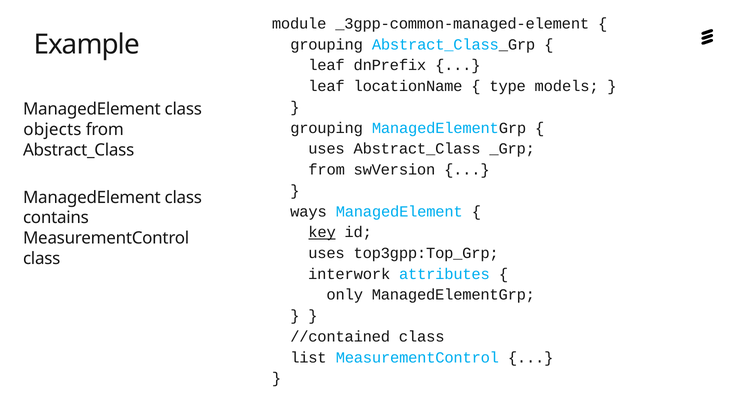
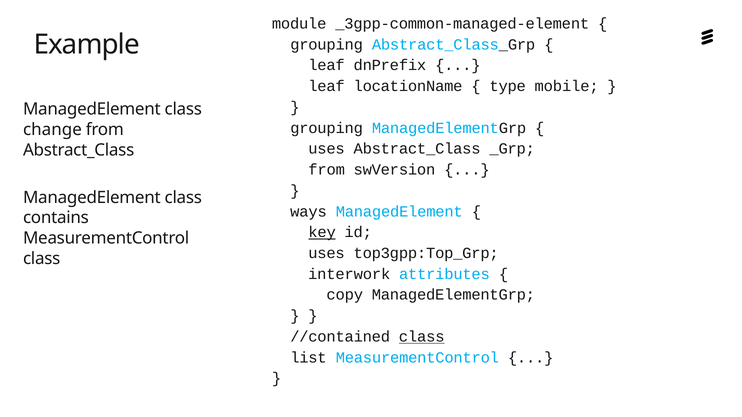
models: models -> mobile
objects: objects -> change
only: only -> copy
class at (422, 337) underline: none -> present
